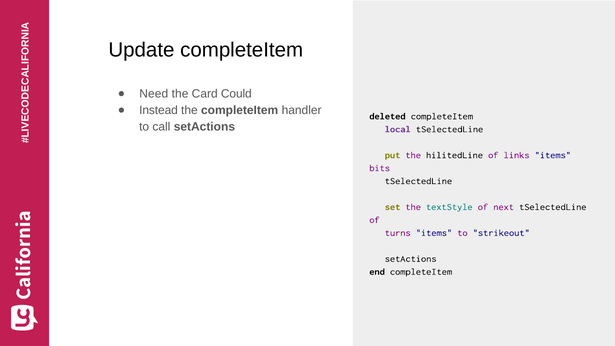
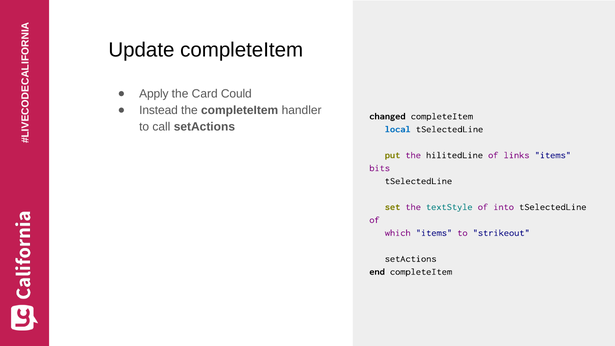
Need: Need -> Apply
deleted: deleted -> changed
local colour: purple -> blue
next: next -> into
turns: turns -> which
